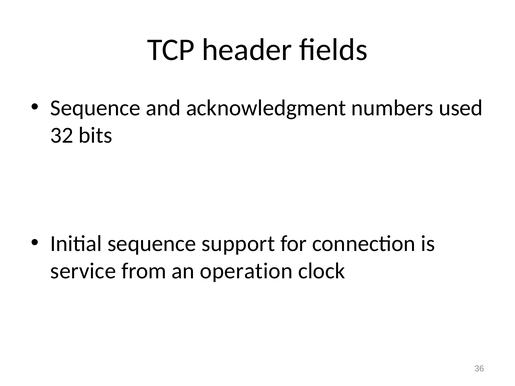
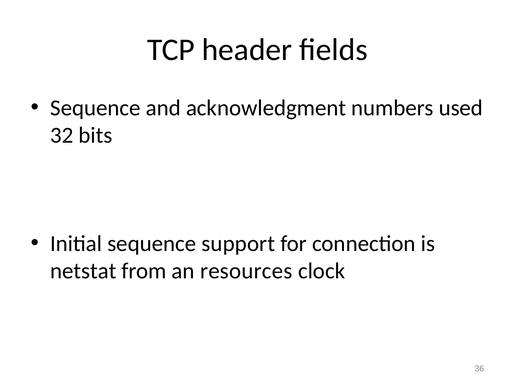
service: service -> netstat
operation: operation -> resources
